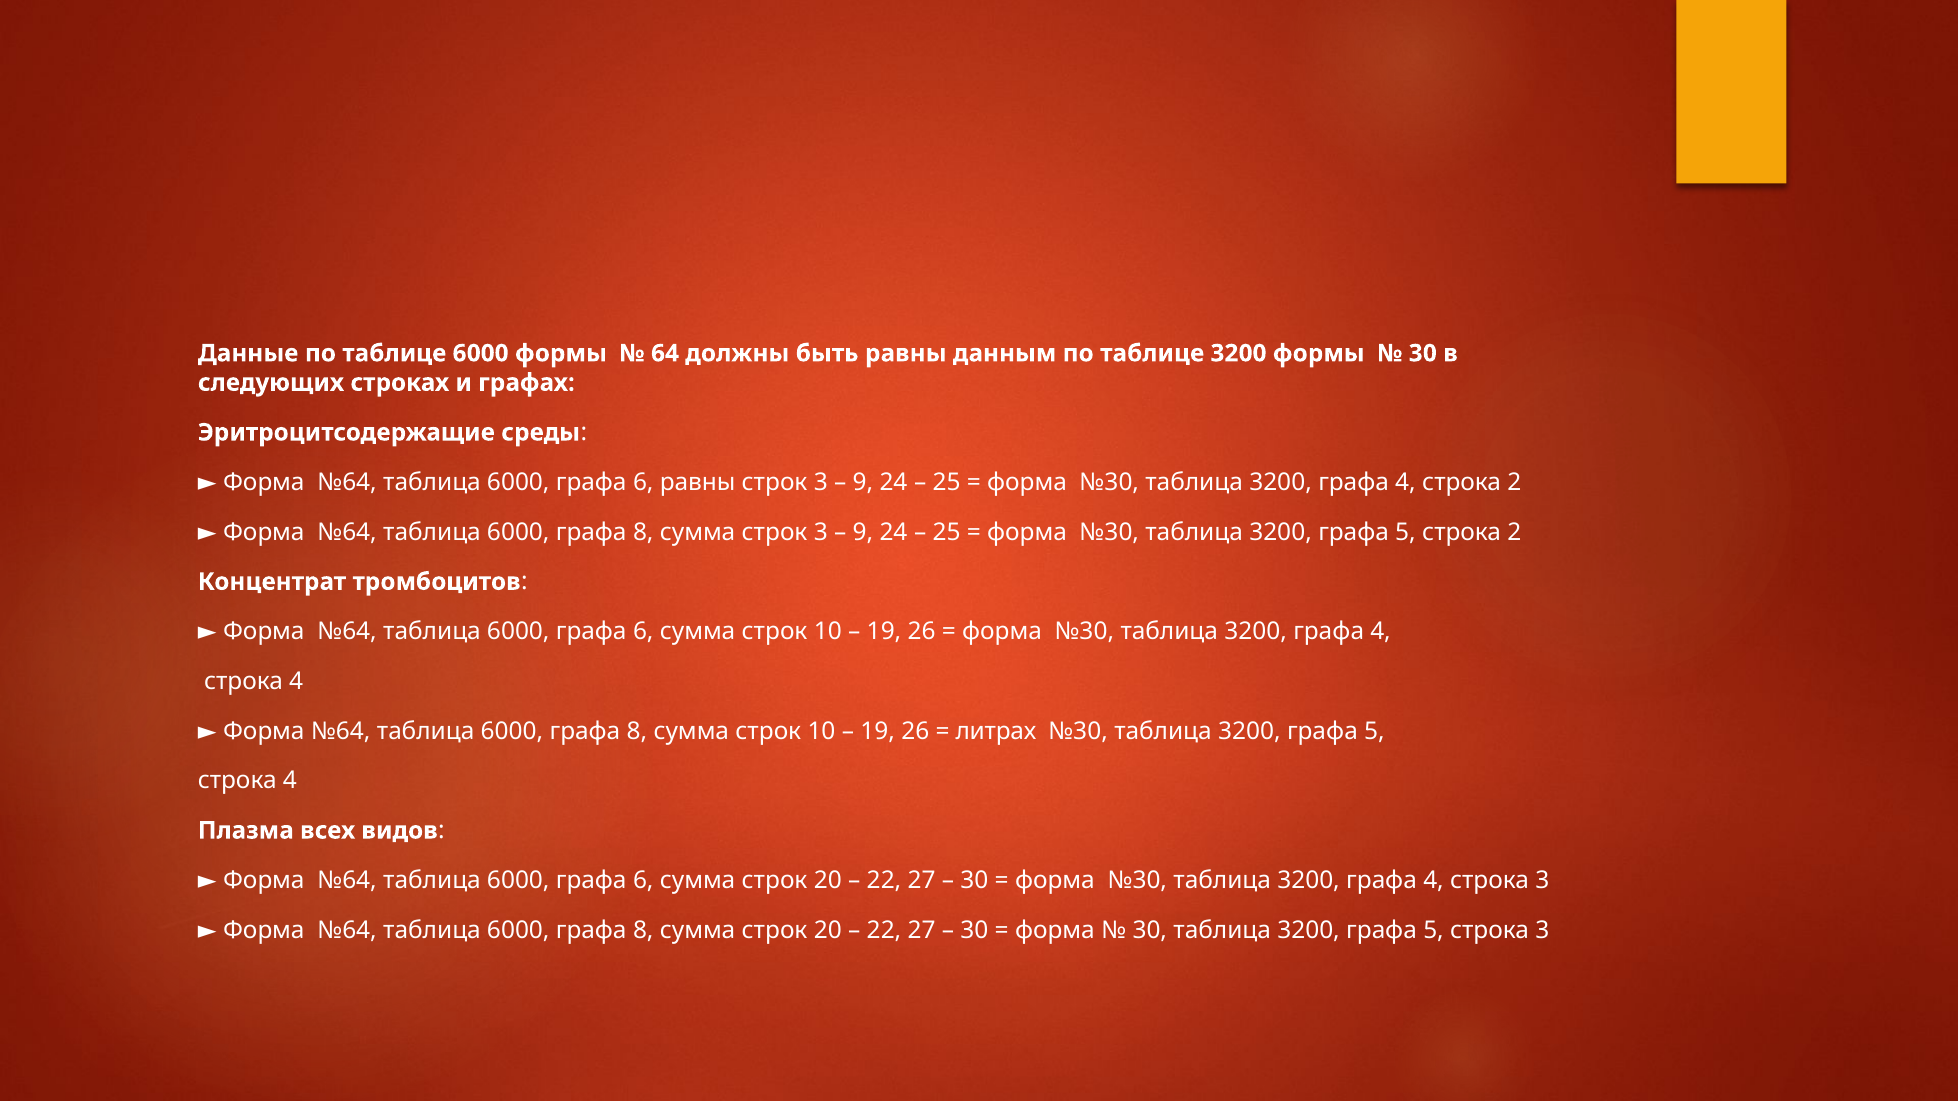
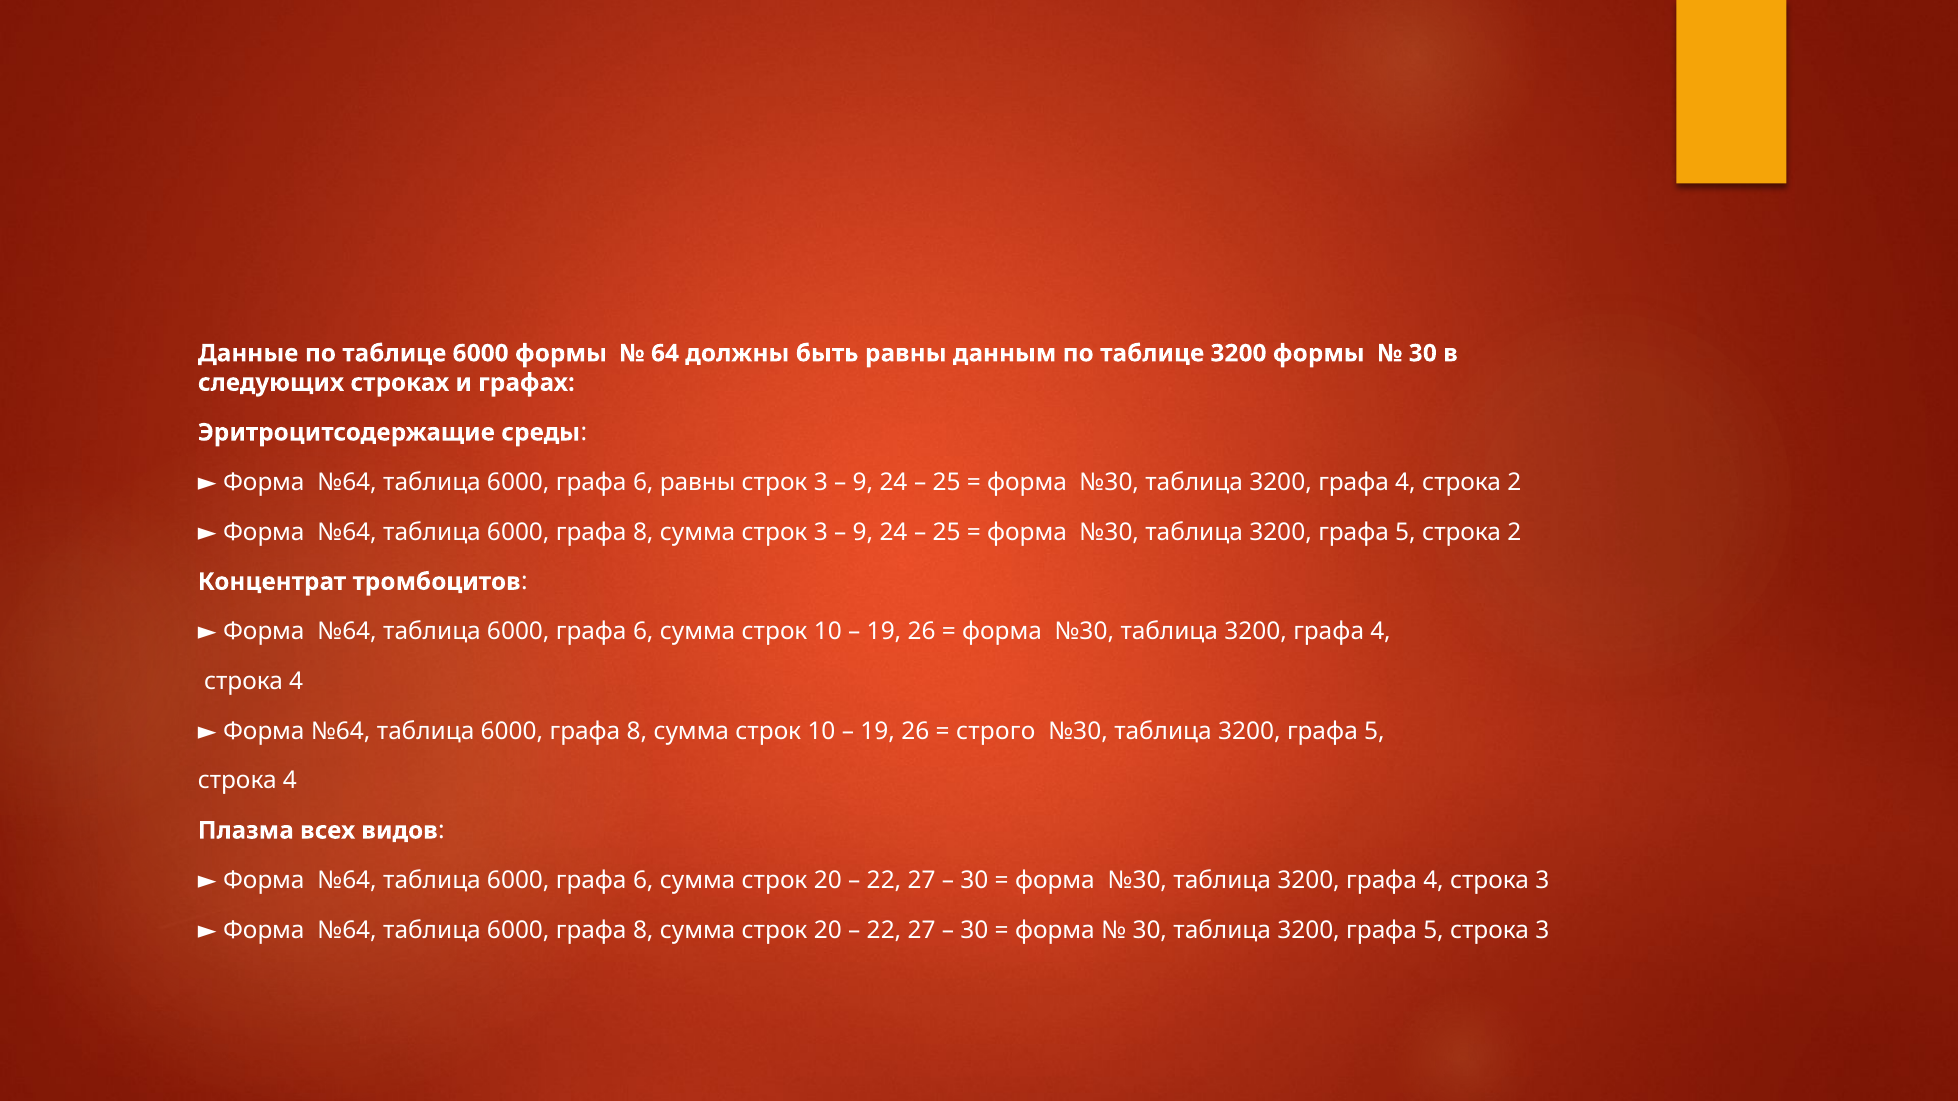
литрах: литрах -> строго
